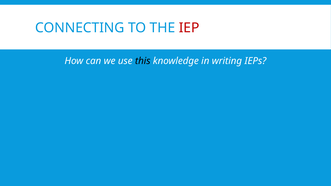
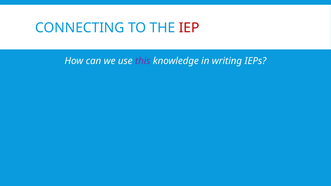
this colour: black -> purple
